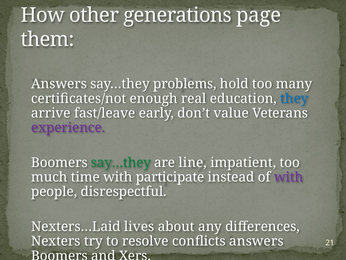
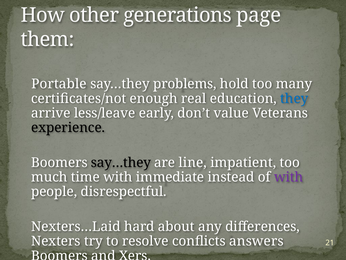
Answers at (59, 84): Answers -> Portable
fast/leave: fast/leave -> less/leave
experience colour: purple -> black
say…they at (121, 162) colour: green -> black
participate: participate -> immediate
lives: lives -> hard
